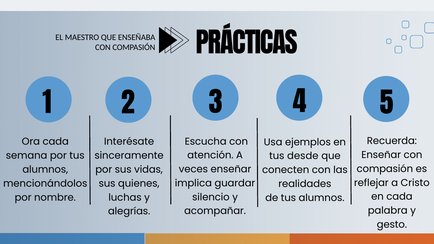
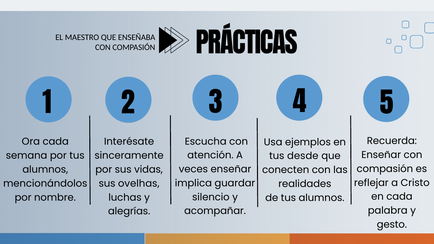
quienes: quienes -> ovelhas
